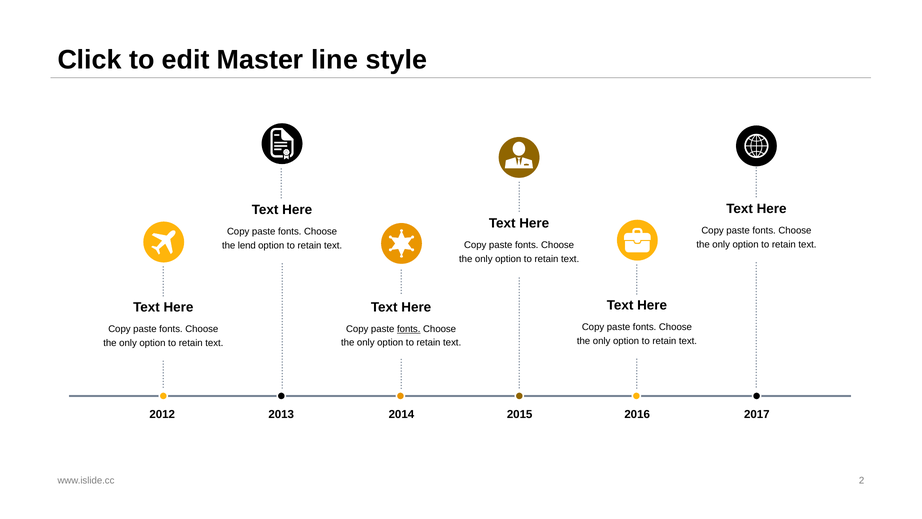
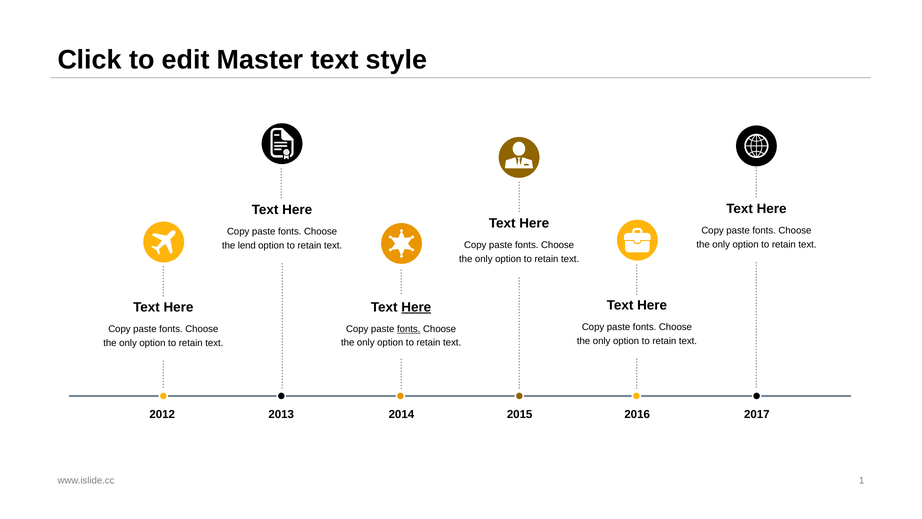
Master line: line -> text
Here at (416, 307) underline: none -> present
2: 2 -> 1
